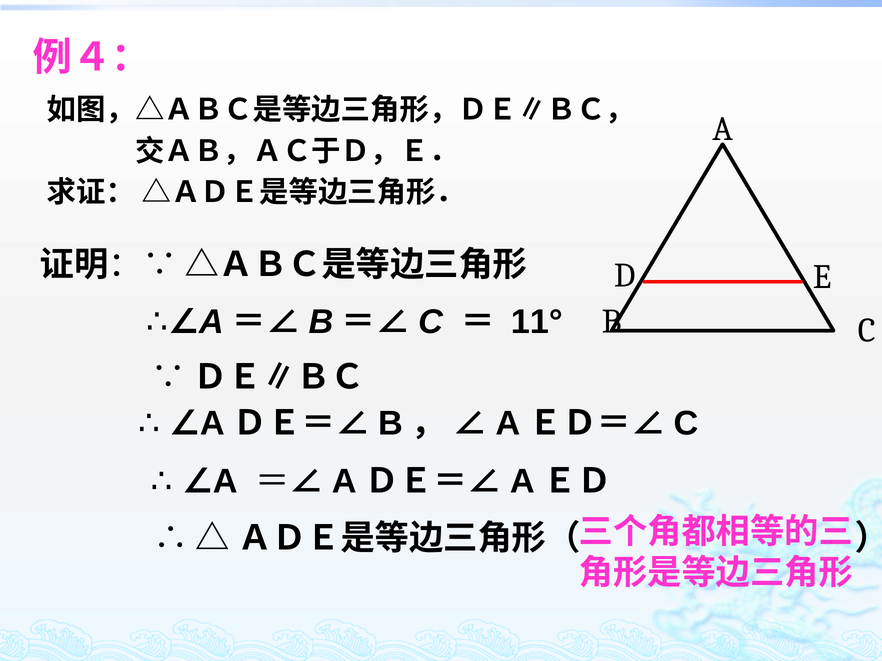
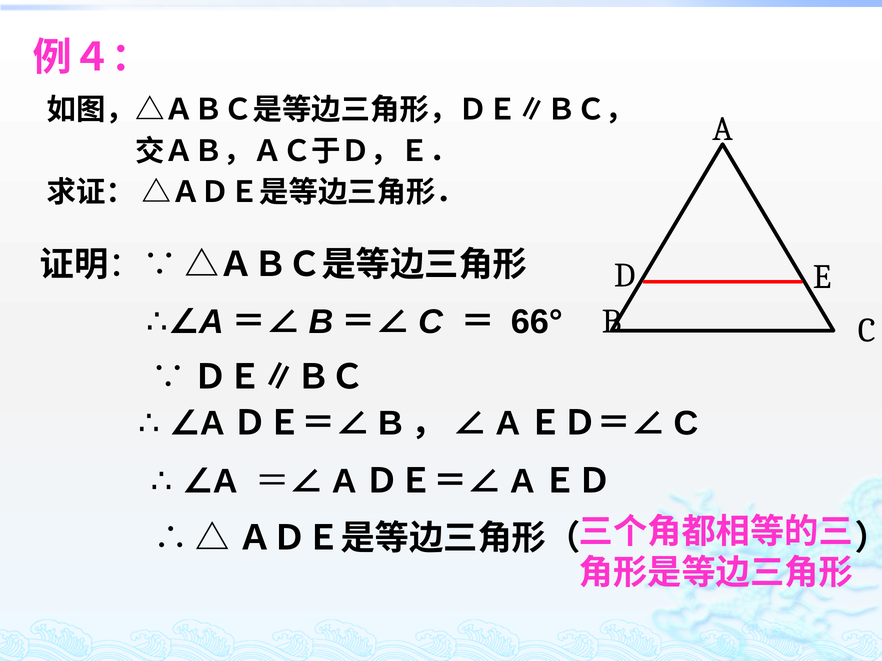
11°: 11° -> 66°
